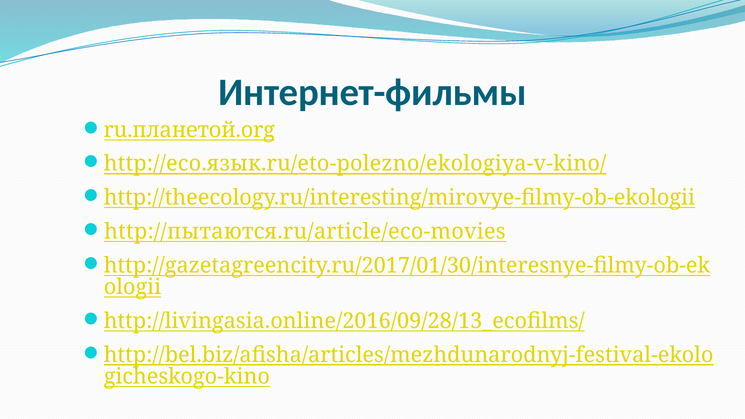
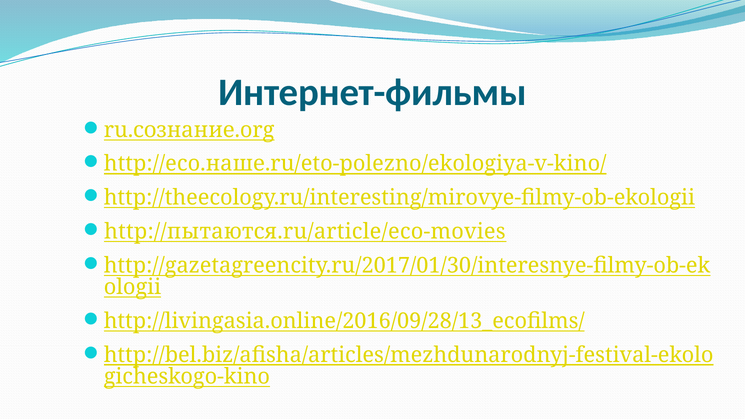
ru.планетой.org: ru.планетой.org -> ru.сознание.org
http://eco.язык.ru/eto-polezno/ekologiya-v-kino/: http://eco.язык.ru/eto-polezno/ekologiya-v-kino/ -> http://eco.наше.ru/eto-polezno/ekologiya-v-kino/
